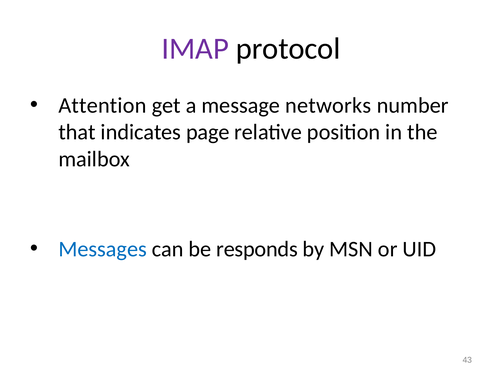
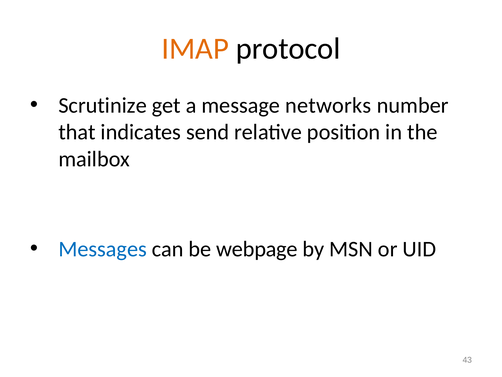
IMAP colour: purple -> orange
Attention: Attention -> Scrutinize
page: page -> send
responds: responds -> webpage
